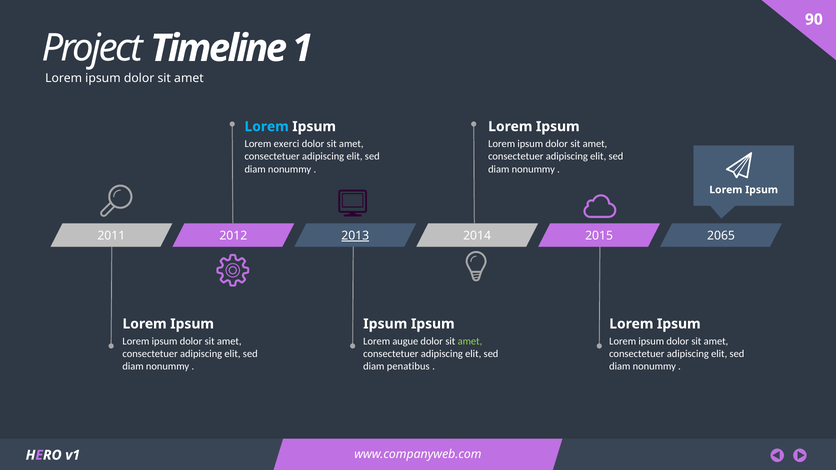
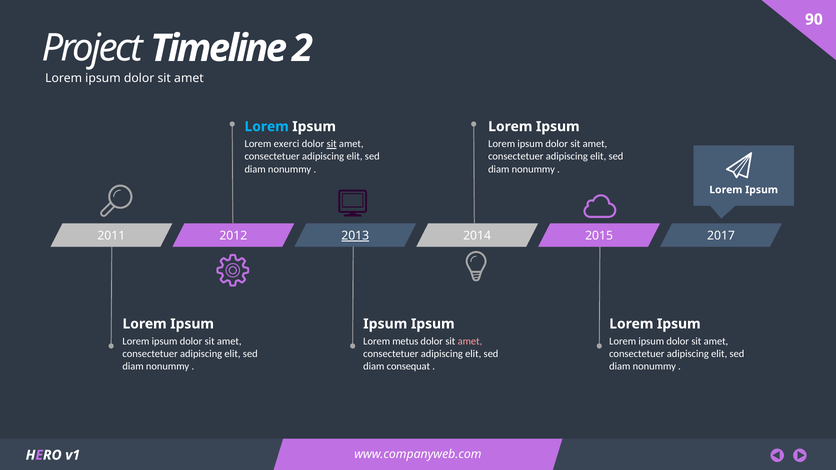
1: 1 -> 2
sit at (332, 144) underline: none -> present
2065: 2065 -> 2017
augue: augue -> metus
amet at (470, 341) colour: light green -> pink
penatibus: penatibus -> consequat
